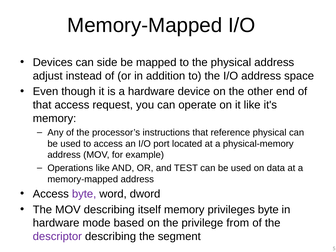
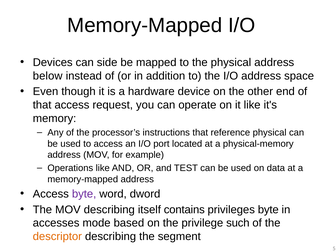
adjust: adjust -> below
itself memory: memory -> contains
hardware at (56, 223): hardware -> accesses
from: from -> such
descriptor colour: purple -> orange
